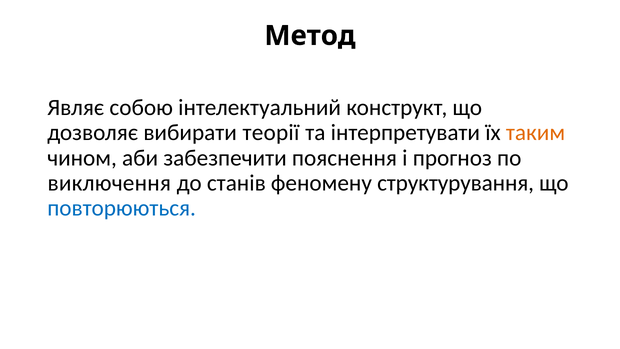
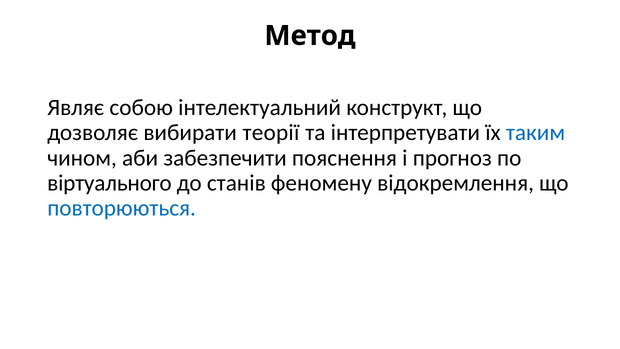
таким colour: orange -> blue
виключення: виключення -> віртуального
структурування: структурування -> відокремлення
